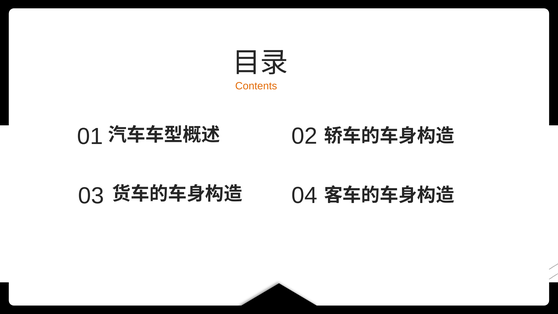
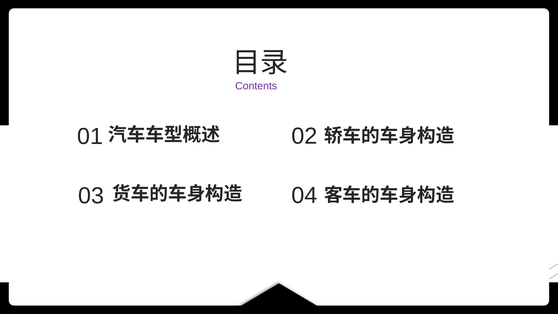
Contents colour: orange -> purple
